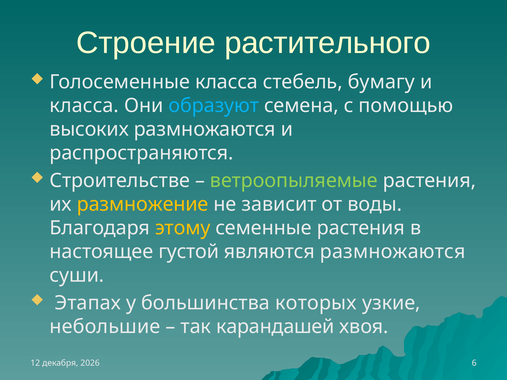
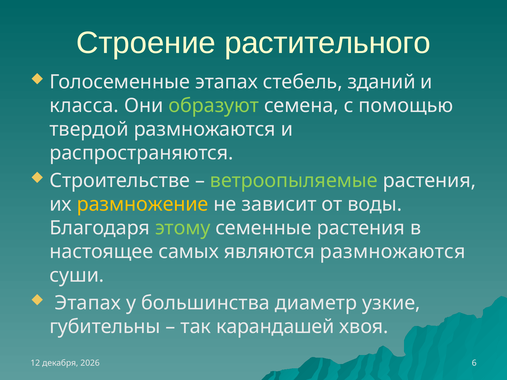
Голосеменные класса: класса -> этапах
бумагу: бумагу -> зданий
образуют colour: light blue -> light green
высоких: высоких -> твердой
этому colour: yellow -> light green
густой: густой -> самых
которых: которых -> диаметр
небольшие: небольшие -> губительны
